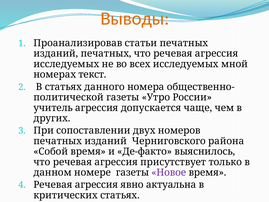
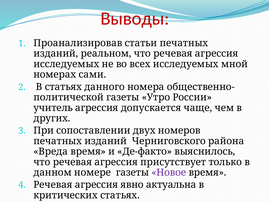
Выводы colour: orange -> red
изданий печатных: печатных -> реальном
текст: текст -> сами
Собой: Собой -> Вреда
